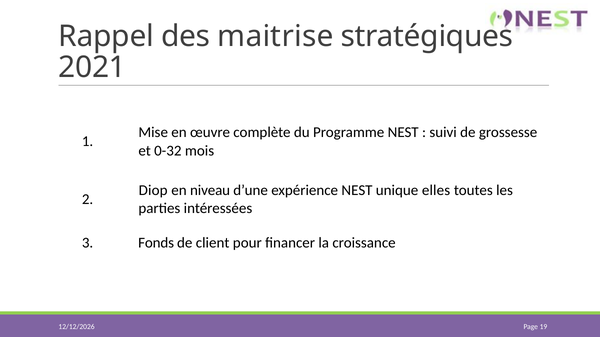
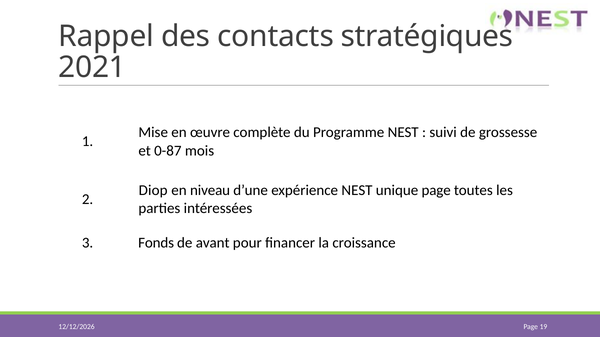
maitrise: maitrise -> contacts
0-32: 0-32 -> 0-87
unique elles: elles -> page
client: client -> avant
